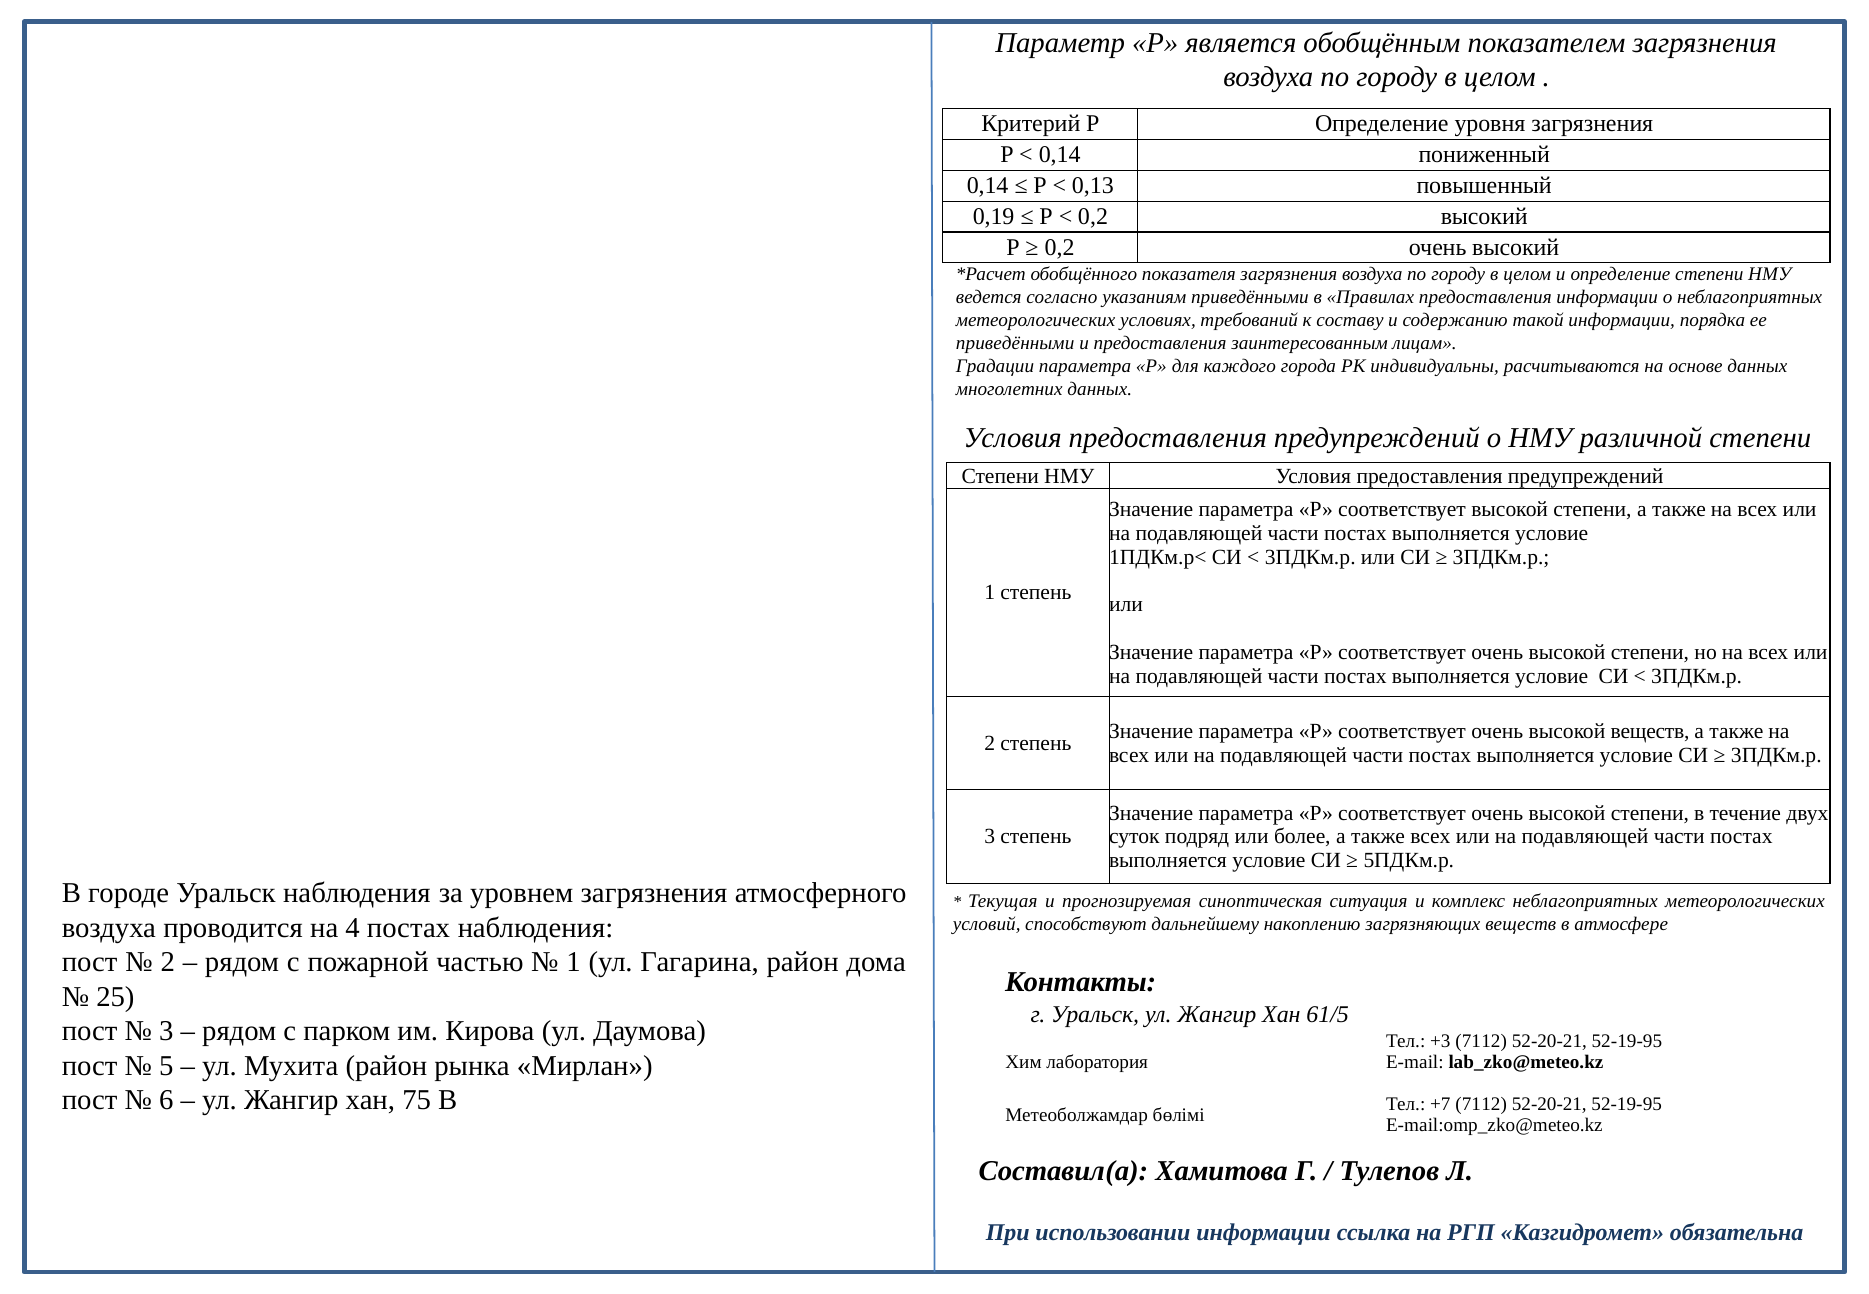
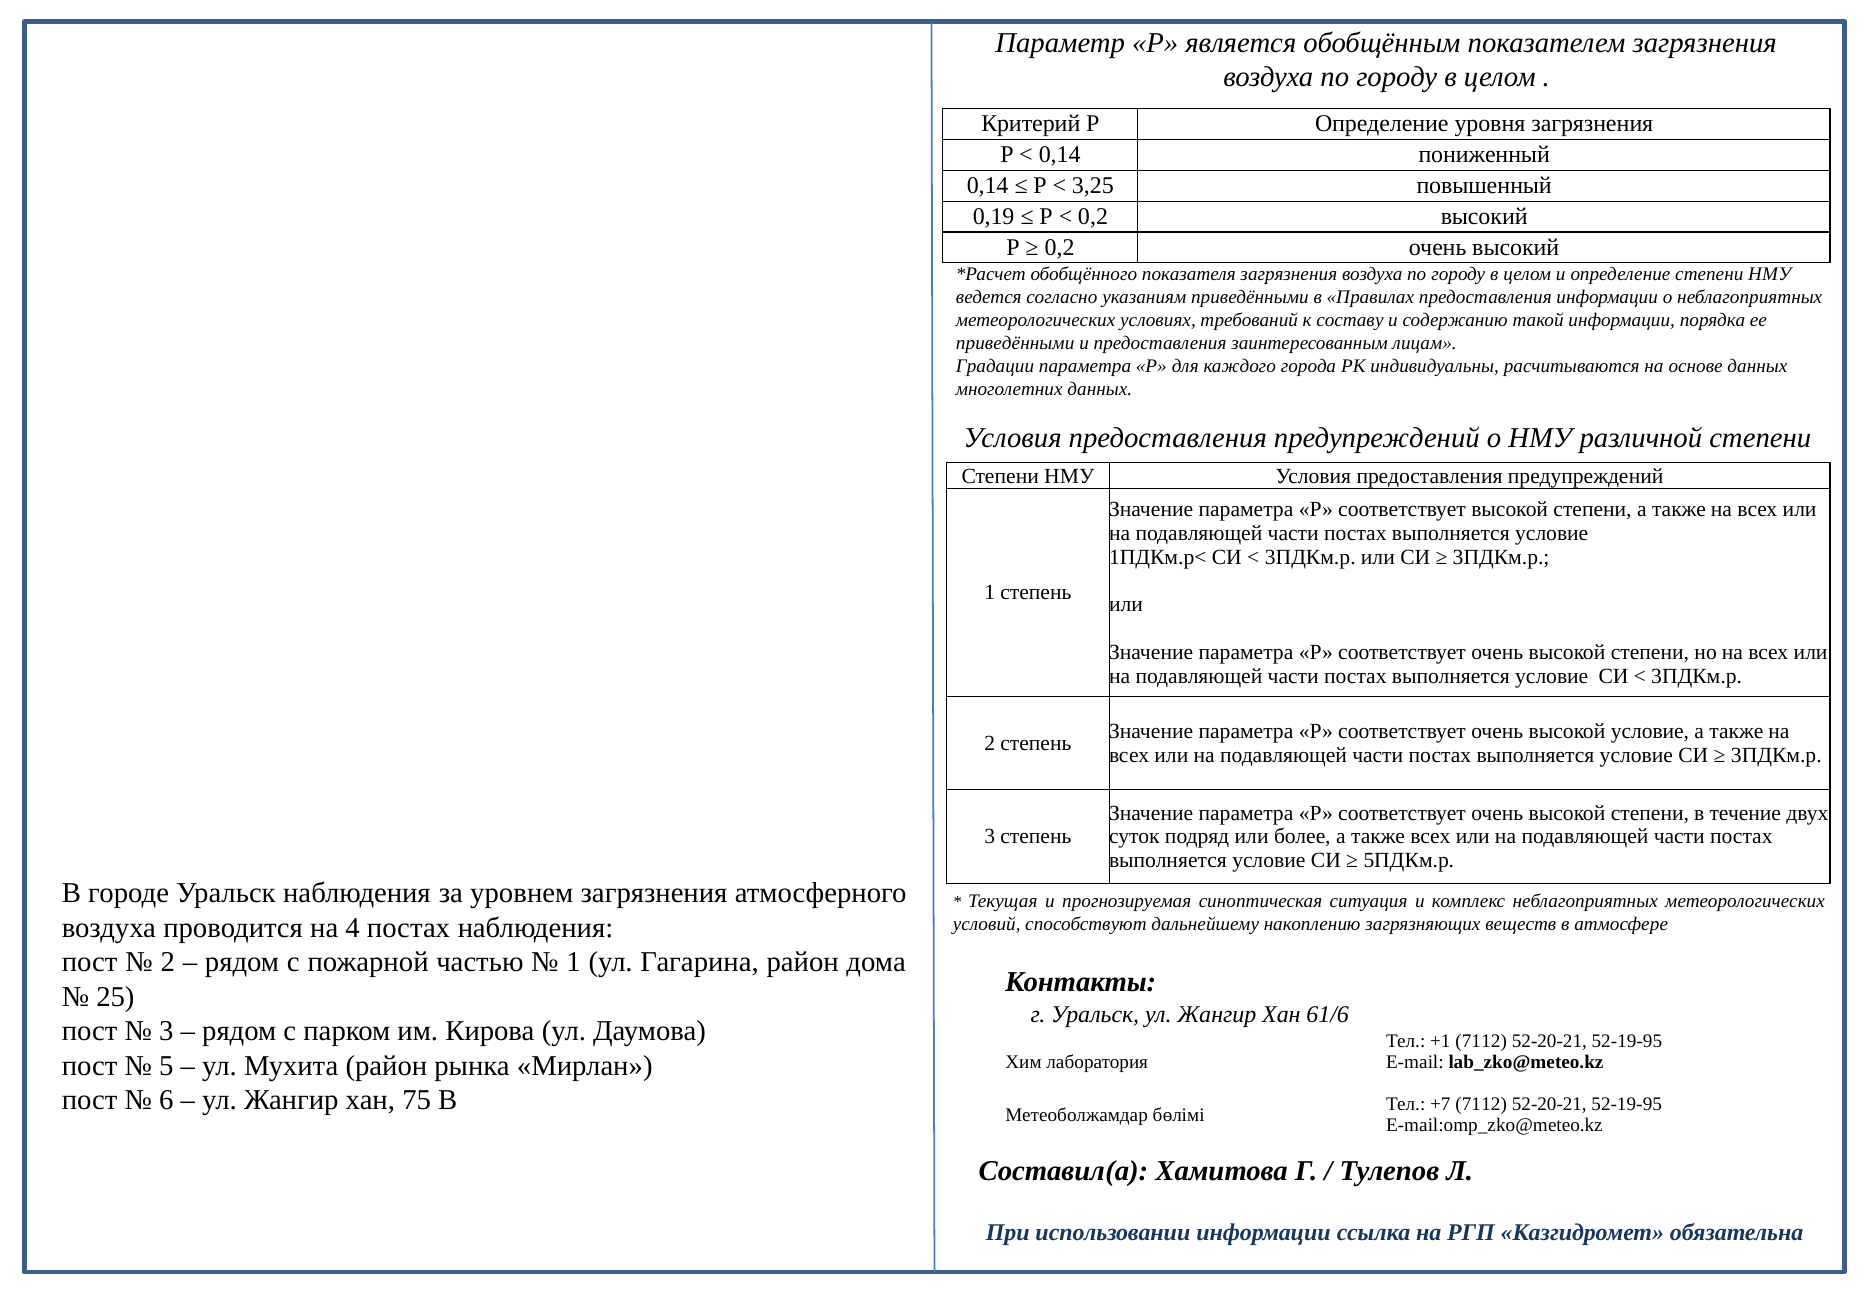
0,13: 0,13 -> 3,25
высокой веществ: веществ -> условие
61/5: 61/5 -> 61/6
+3: +3 -> +1
